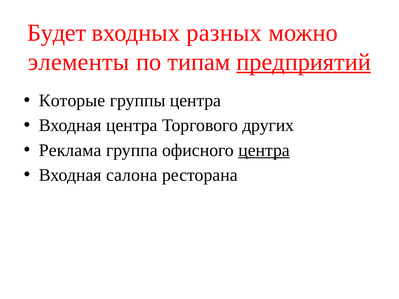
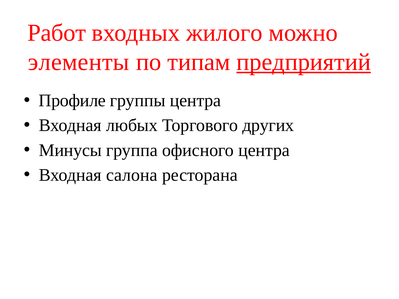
Будет: Будет -> Работ
разных: разных -> жилого
Которые: Которые -> Профиле
Входная центра: центра -> любых
Реклама: Реклама -> Минусы
центра at (264, 150) underline: present -> none
